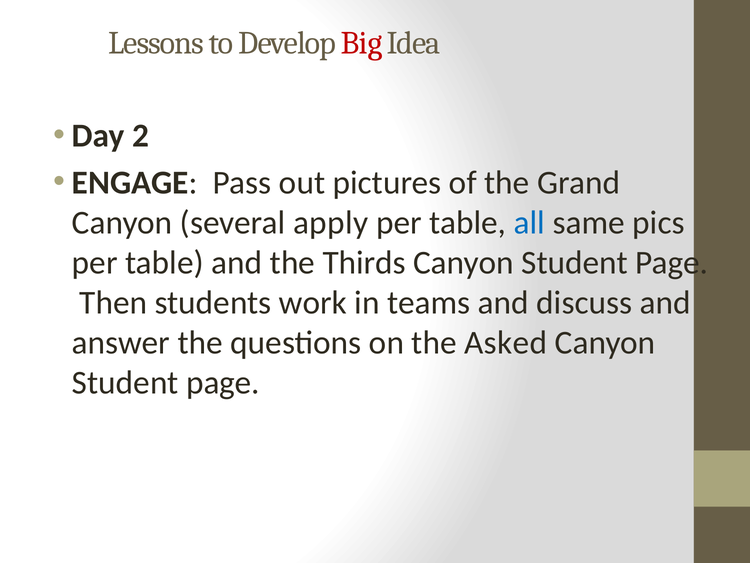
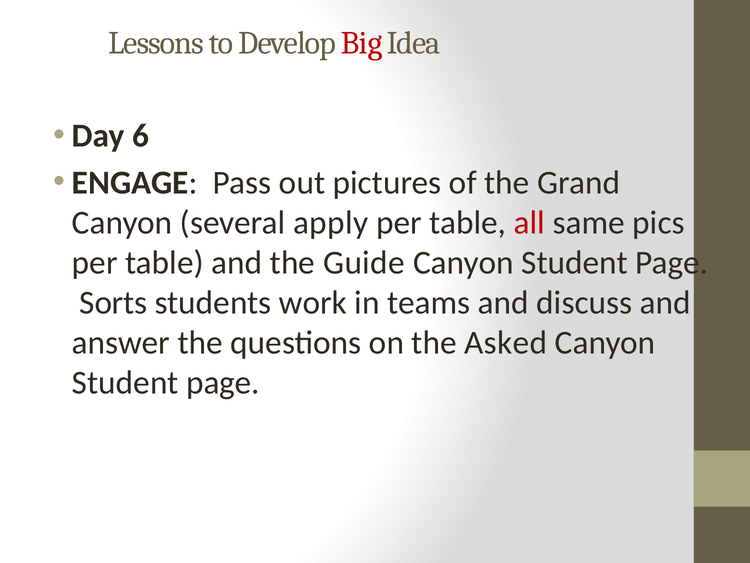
2: 2 -> 6
all colour: blue -> red
Thirds: Thirds -> Guide
Then: Then -> Sorts
